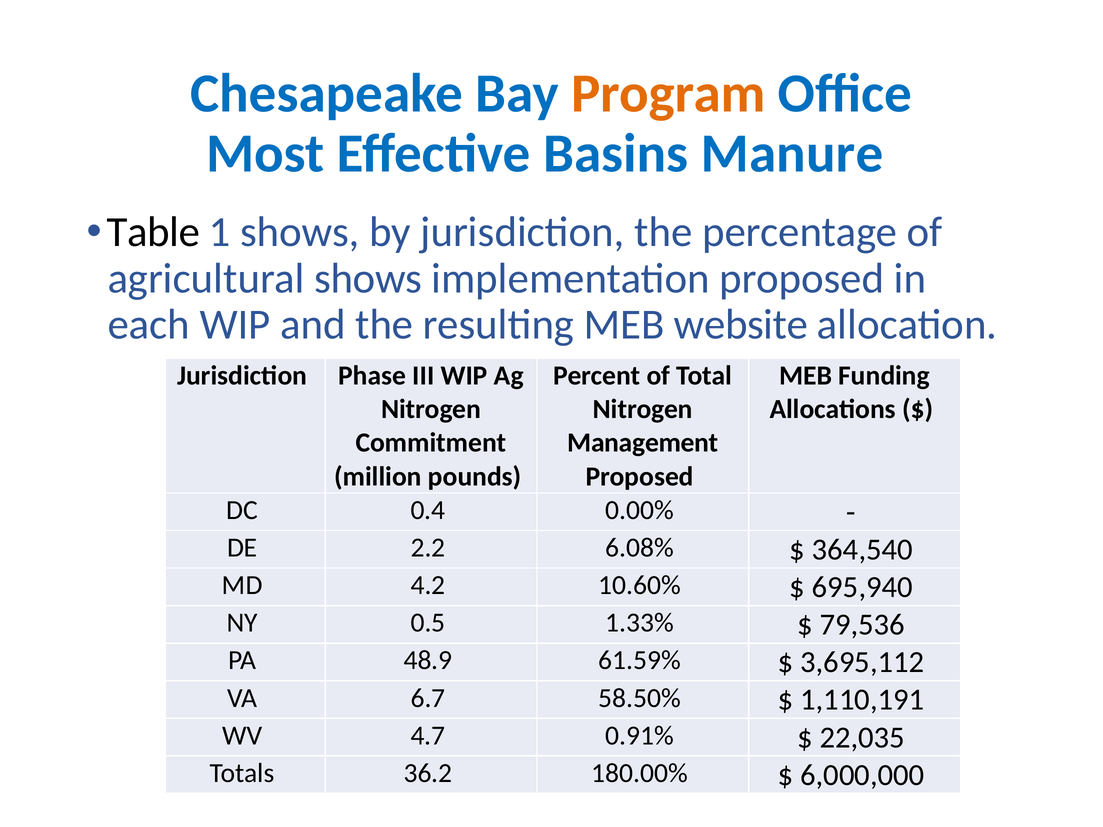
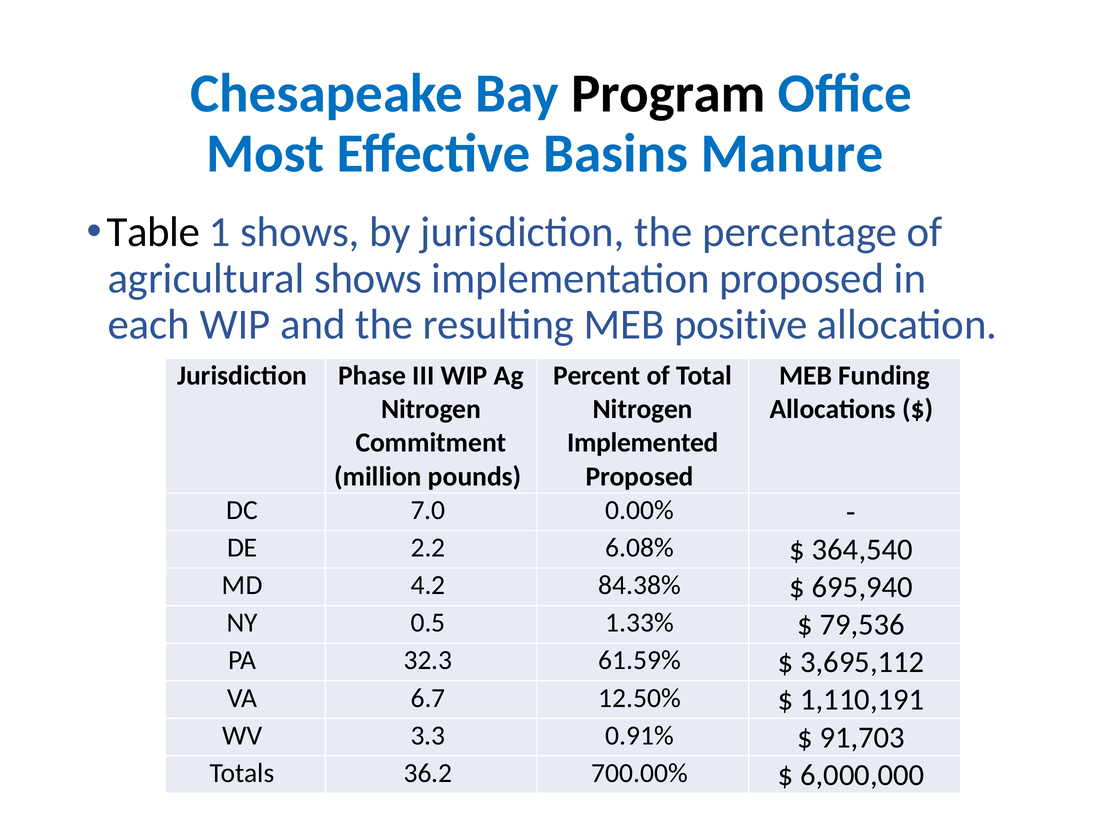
Program colour: orange -> black
website: website -> positive
Management: Management -> Implemented
0.4: 0.4 -> 7.0
10.60%: 10.60% -> 84.38%
48.9: 48.9 -> 32.3
58.50%: 58.50% -> 12.50%
4.7: 4.7 -> 3.3
22,035: 22,035 -> 91,703
180.00%: 180.00% -> 700.00%
